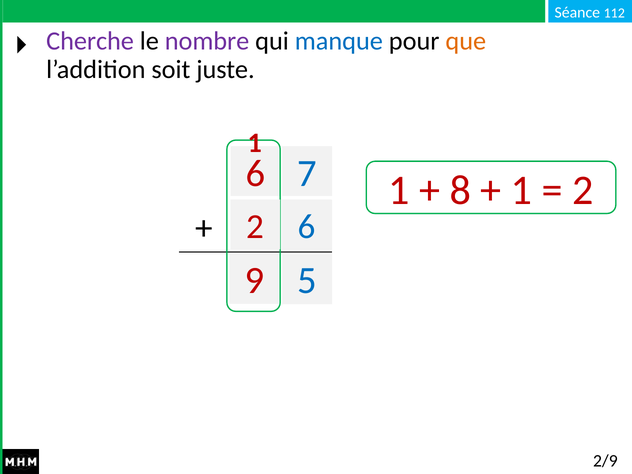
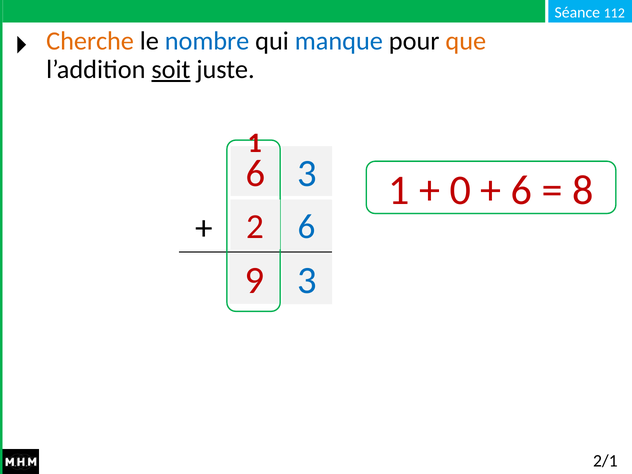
Cherche colour: purple -> orange
nombre colour: purple -> blue
soit underline: none -> present
6 7: 7 -> 3
8: 8 -> 0
1 at (521, 190): 1 -> 6
2 at (583, 190): 2 -> 8
9 5: 5 -> 3
2/9: 2/9 -> 2/1
